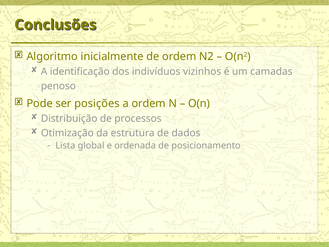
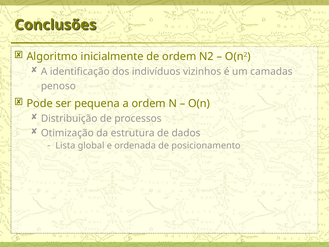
posições: posições -> pequena
